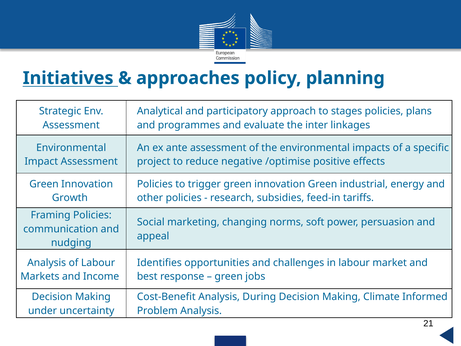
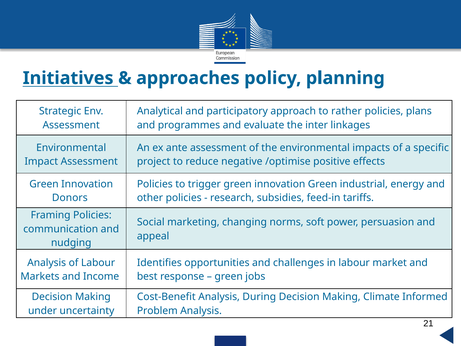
stages: stages -> rather
Growth: Growth -> Donors
